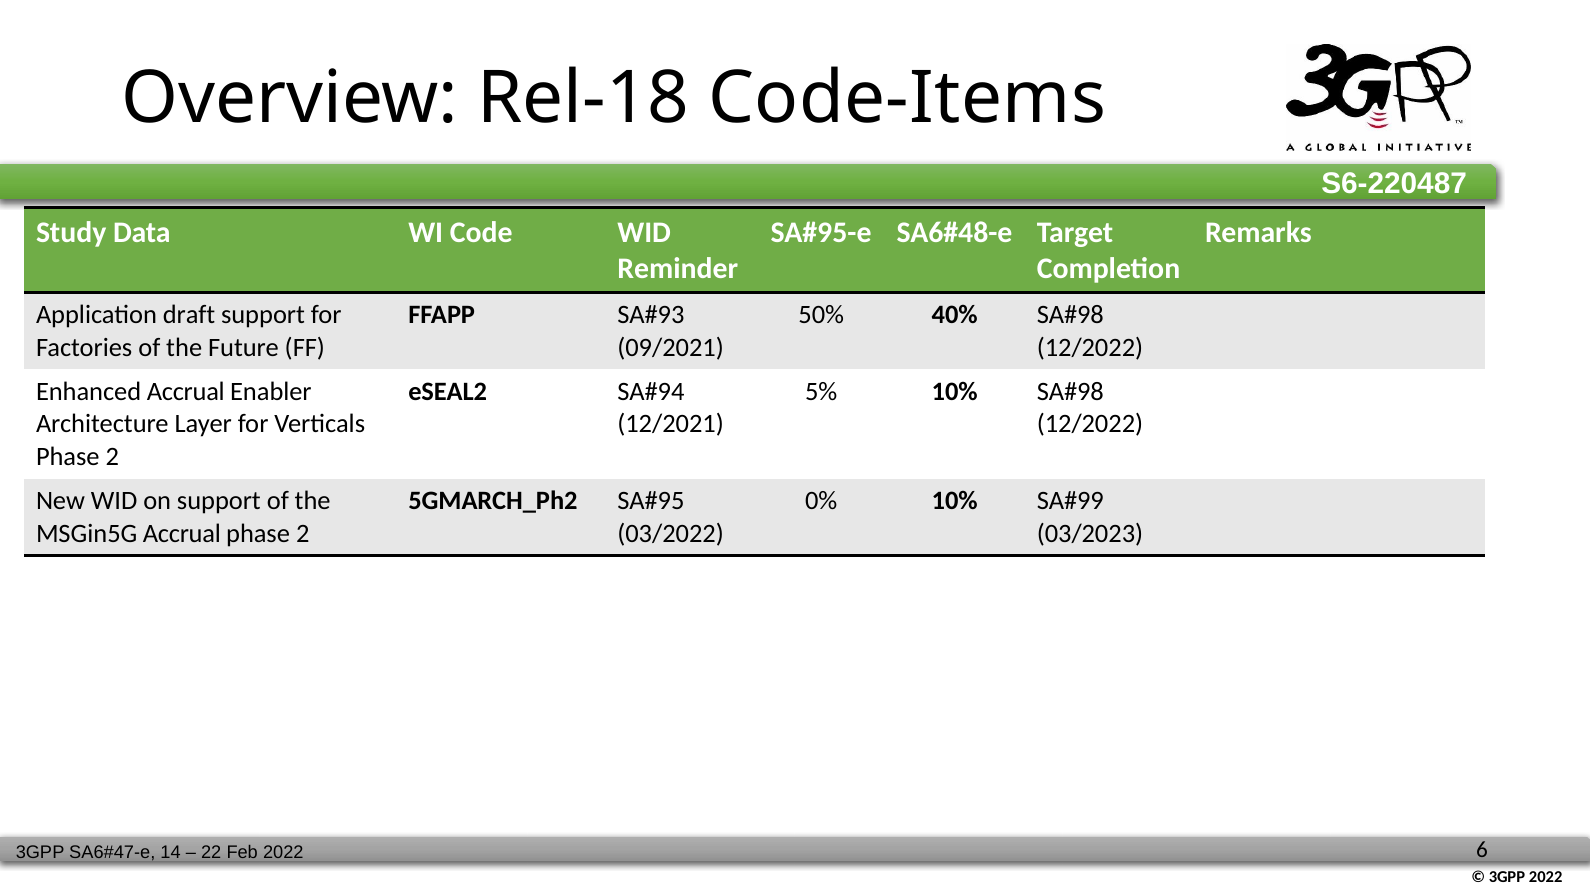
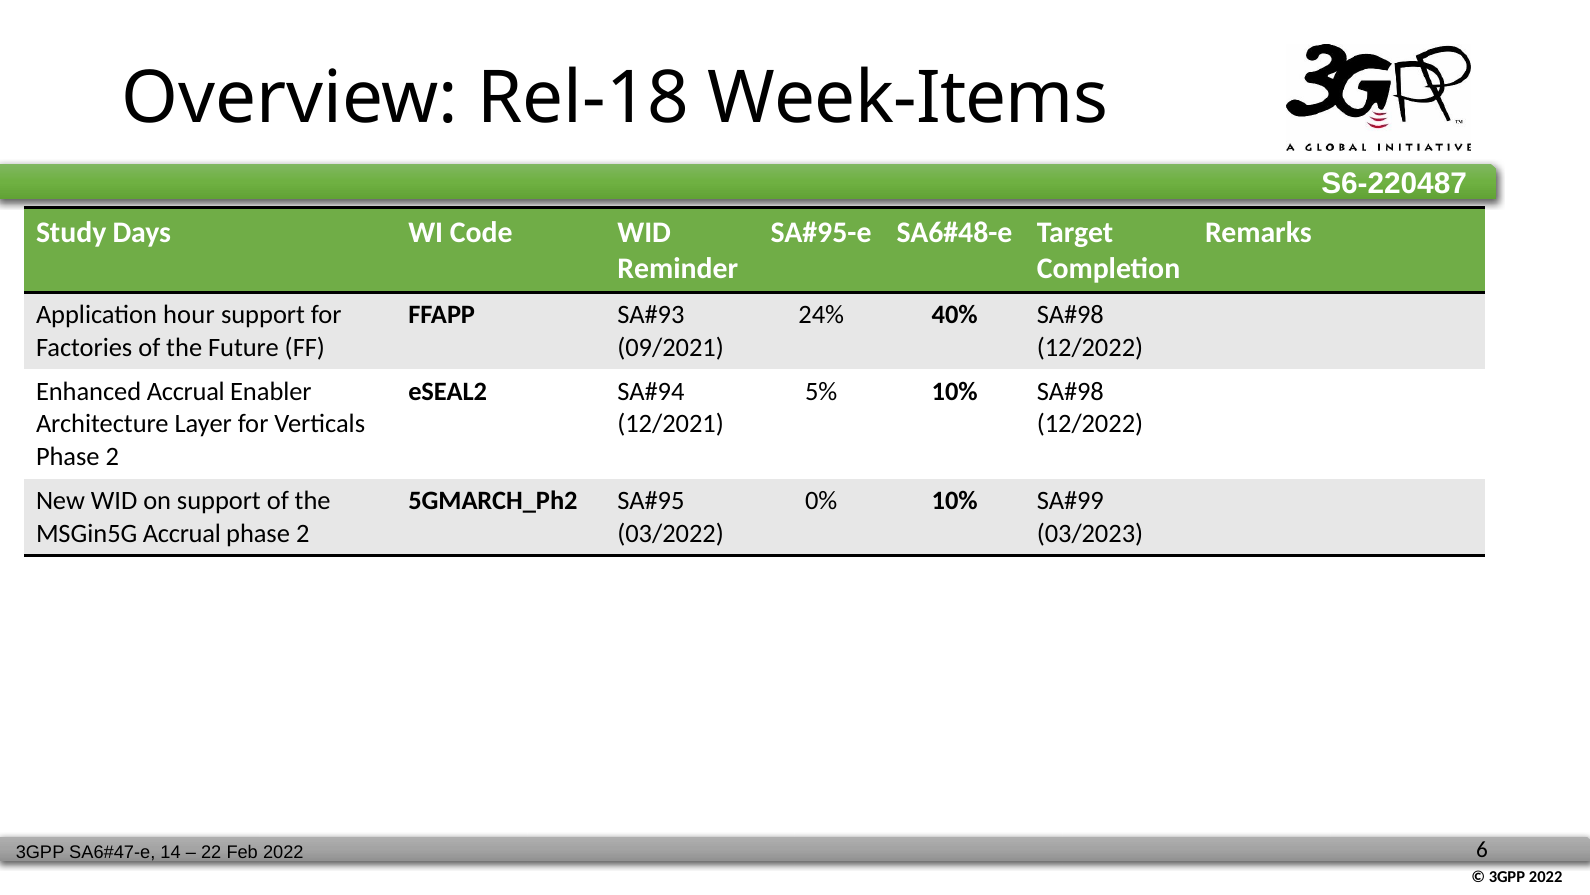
Code-Items: Code-Items -> Week-Items
Data: Data -> Days
draft: draft -> hour
50%: 50% -> 24%
